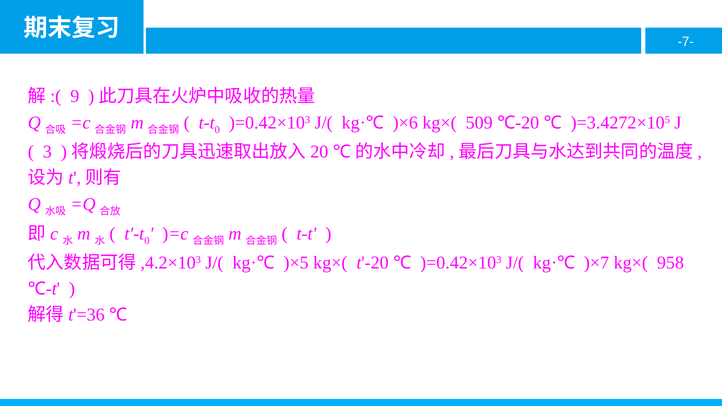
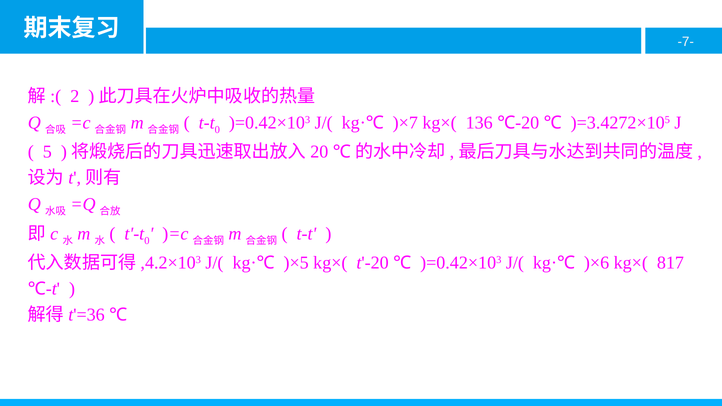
9: 9 -> 2
)×6: )×6 -> )×7
509: 509 -> 136
3: 3 -> 5
)×7: )×7 -> )×6
958: 958 -> 817
